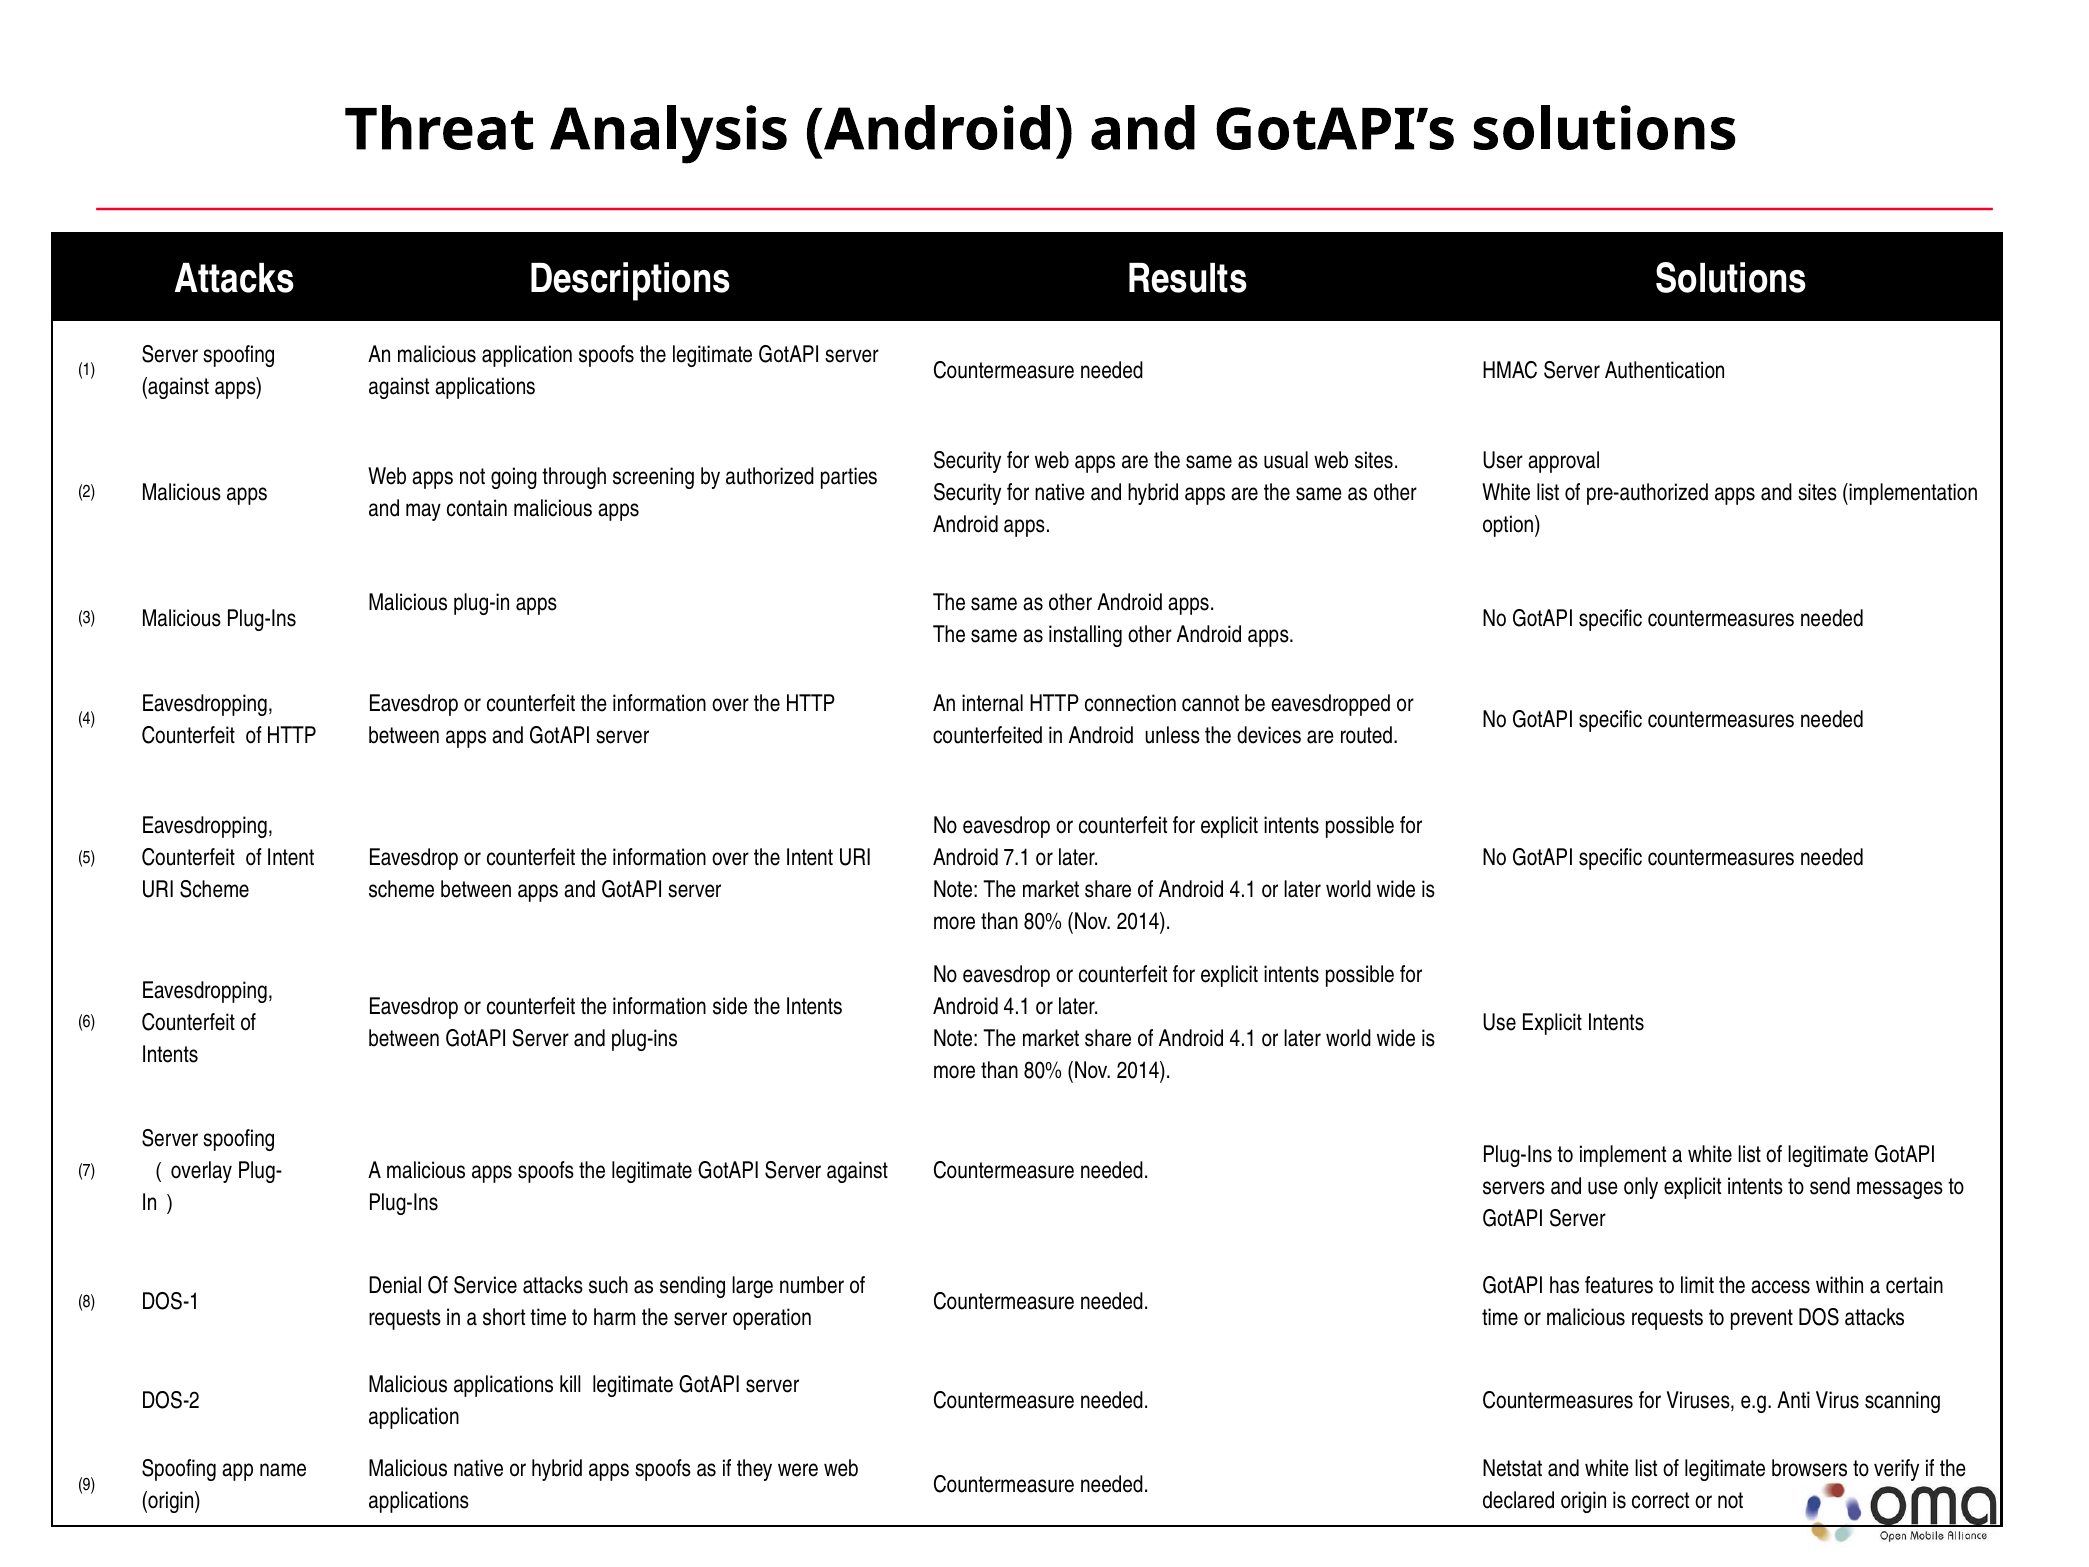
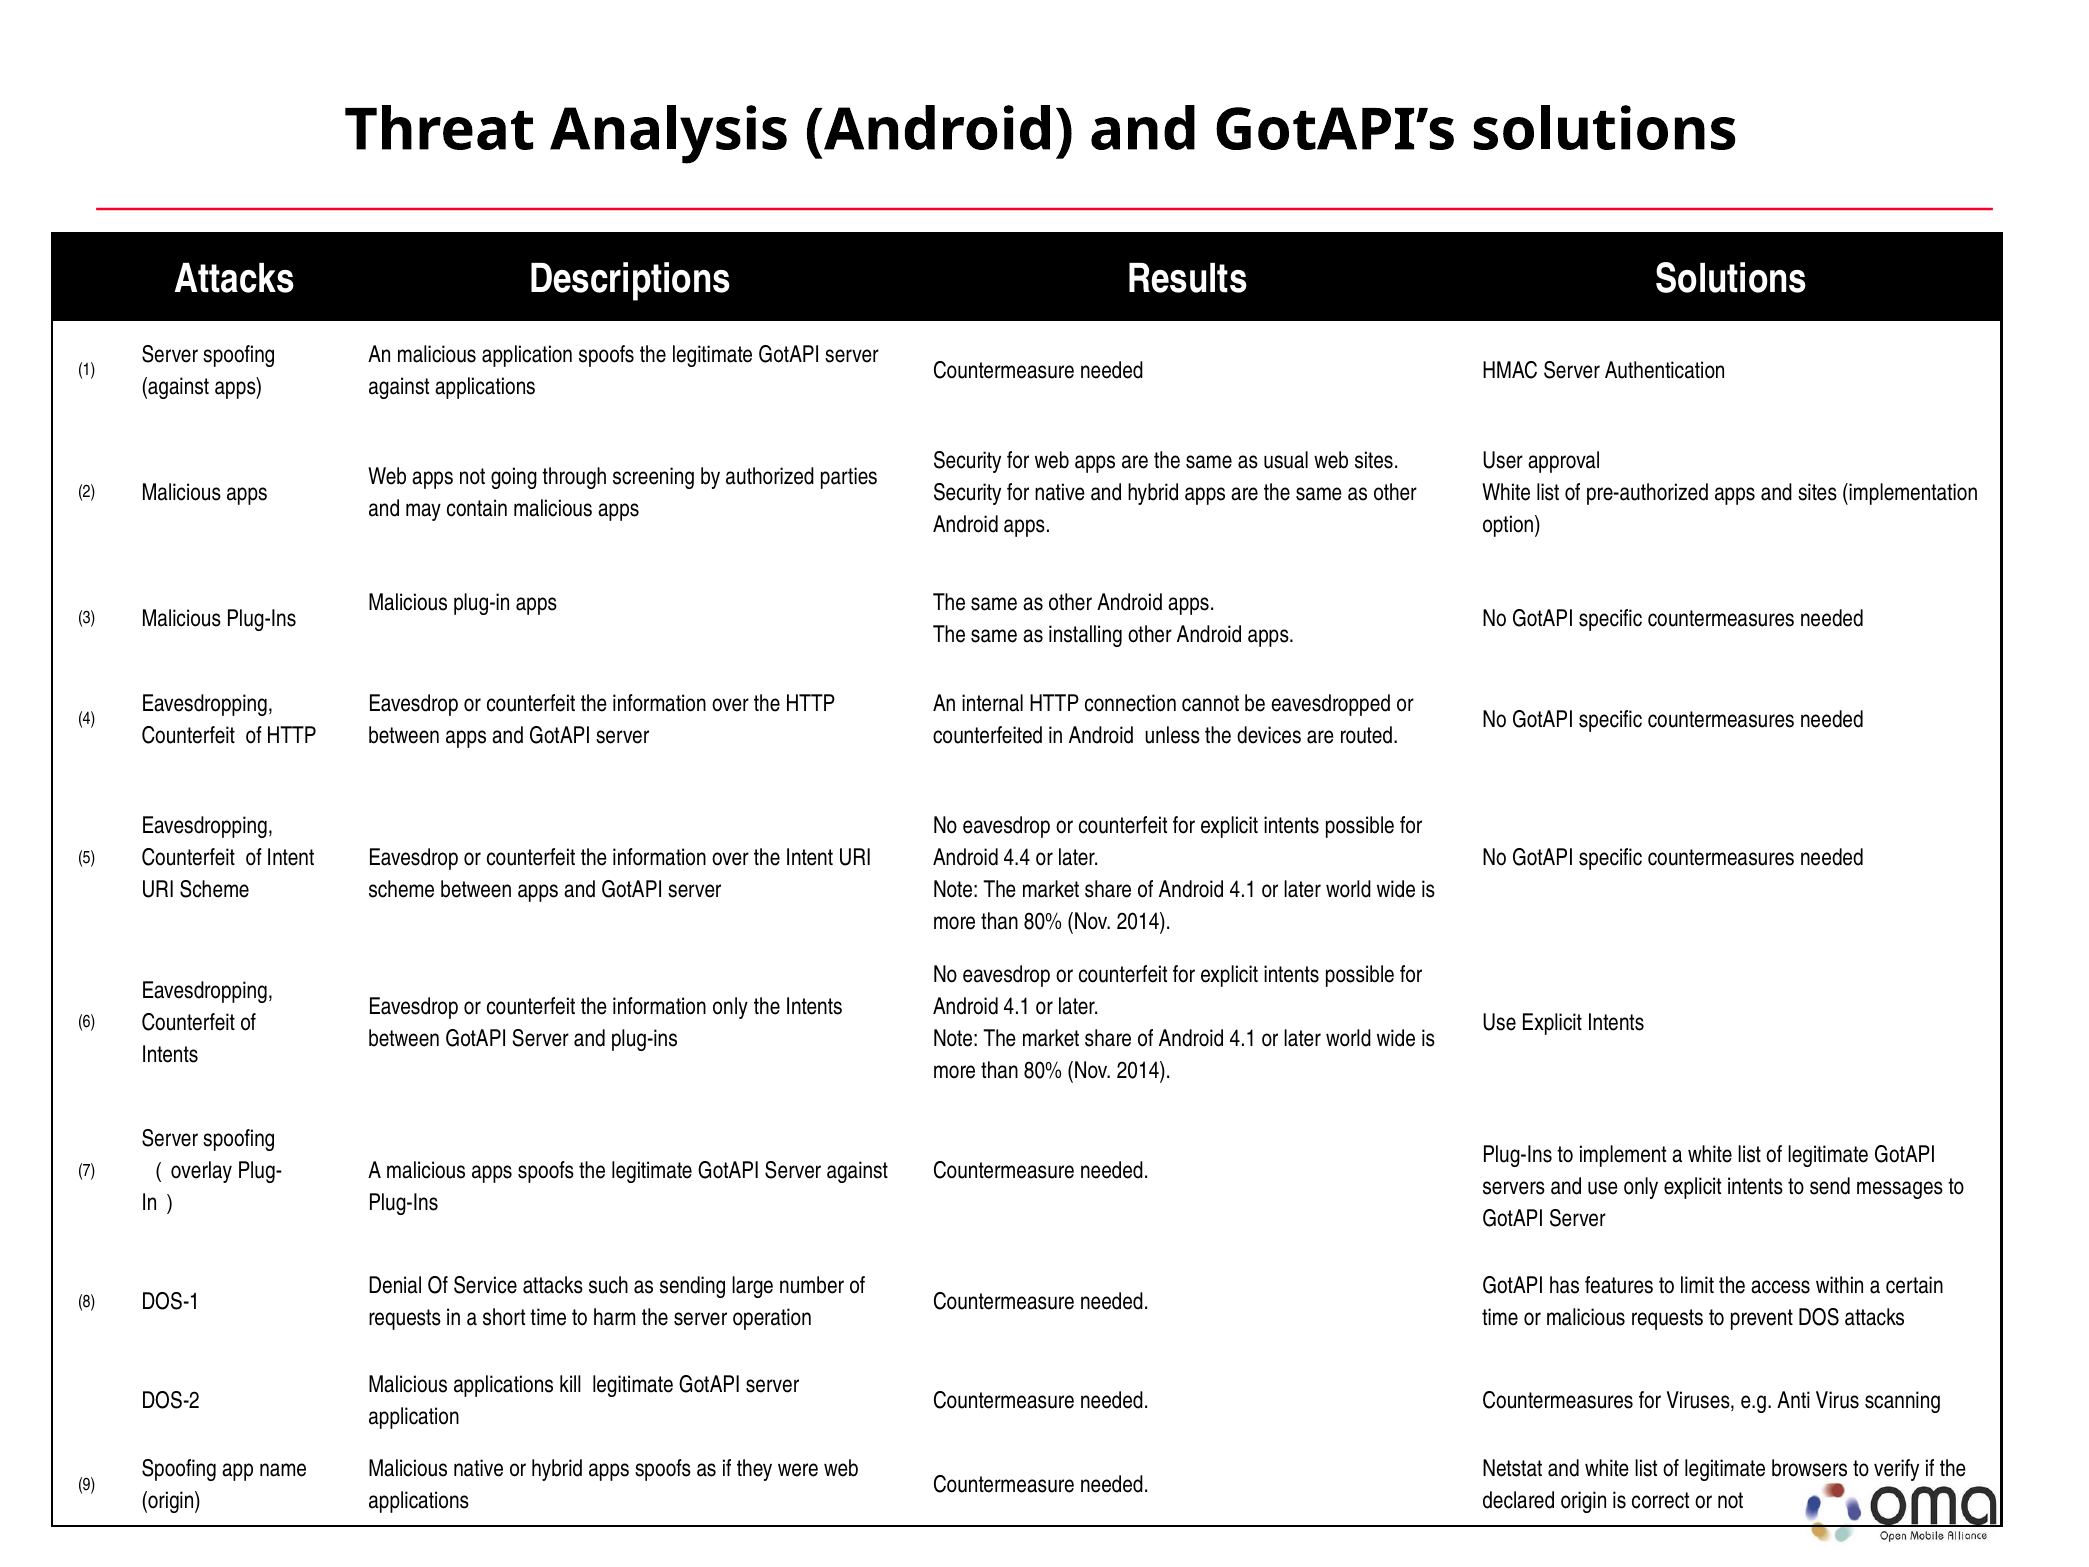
7.1: 7.1 -> 4.4
information side: side -> only
